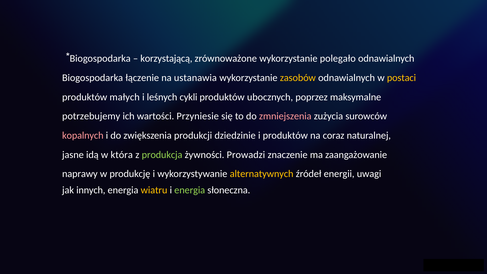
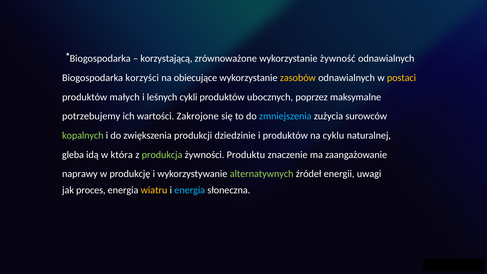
polegało: polegało -> żywność
łączenie: łączenie -> korzyści
ustanawia: ustanawia -> obiecujące
Przyniesie: Przyniesie -> Zakrojone
zmniejszenia colour: pink -> light blue
kopalnych colour: pink -> light green
coraz: coraz -> cyklu
jasne: jasne -> gleba
Prowadzi: Prowadzi -> Produktu
alternatywnych colour: yellow -> light green
innych: innych -> proces
energia at (190, 190) colour: light green -> light blue
